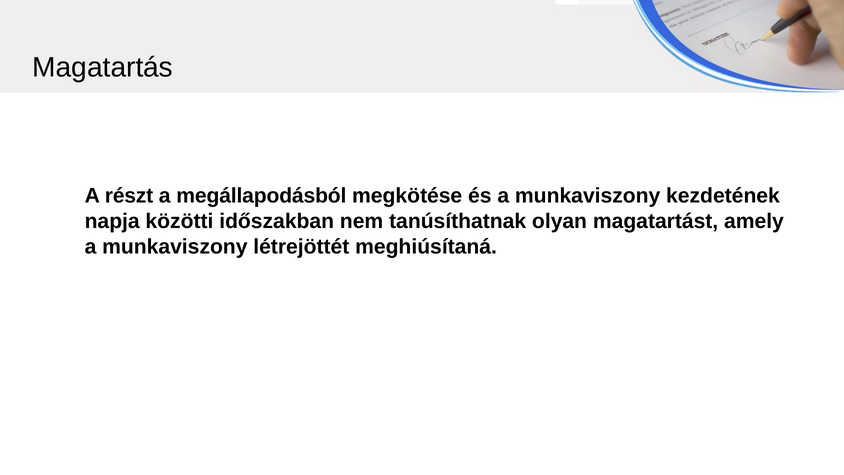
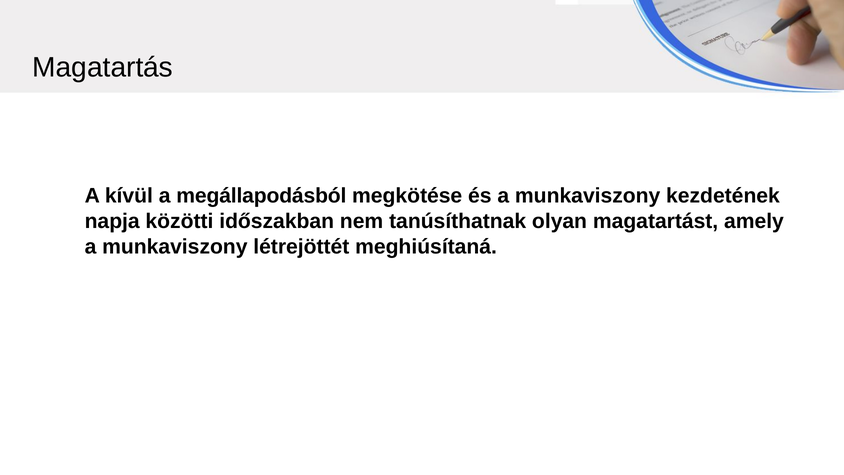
részt: részt -> kívül
